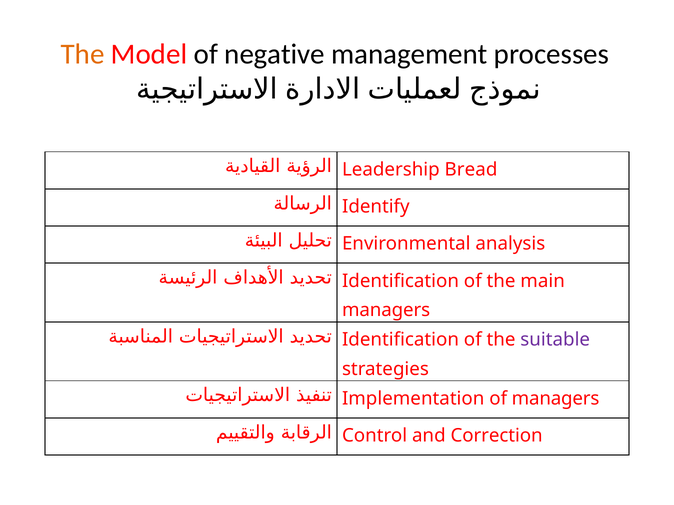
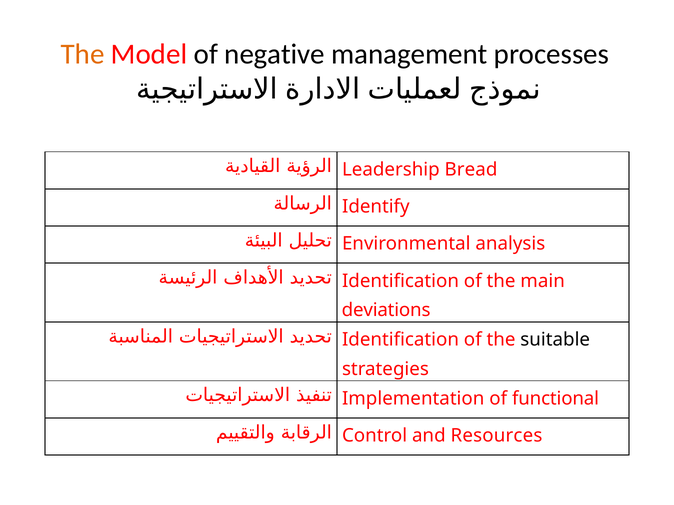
managers at (386, 311): managers -> deviations
suitable colour: purple -> black
of managers: managers -> functional
Correction: Correction -> Resources
